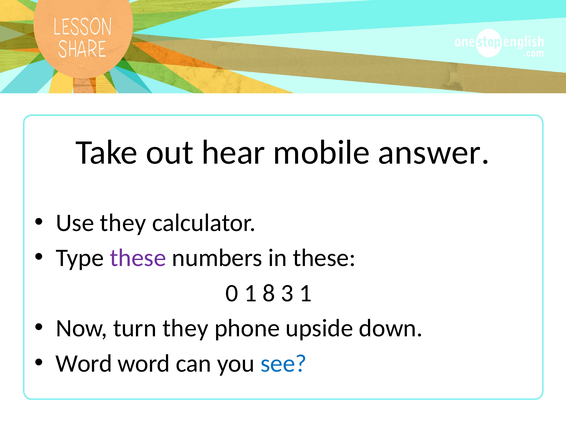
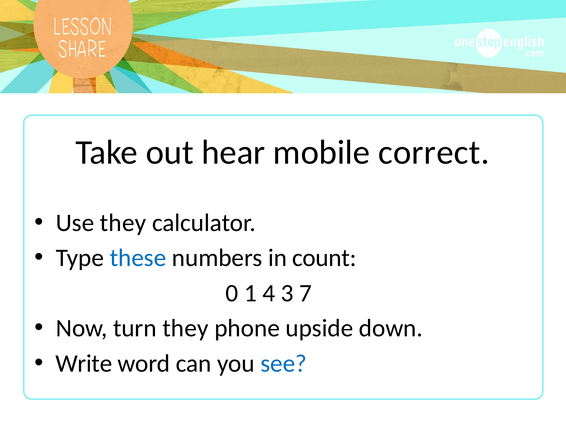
answer: answer -> correct
these at (138, 258) colour: purple -> blue
in these: these -> count
8: 8 -> 4
3 1: 1 -> 7
Word at (84, 364): Word -> Write
